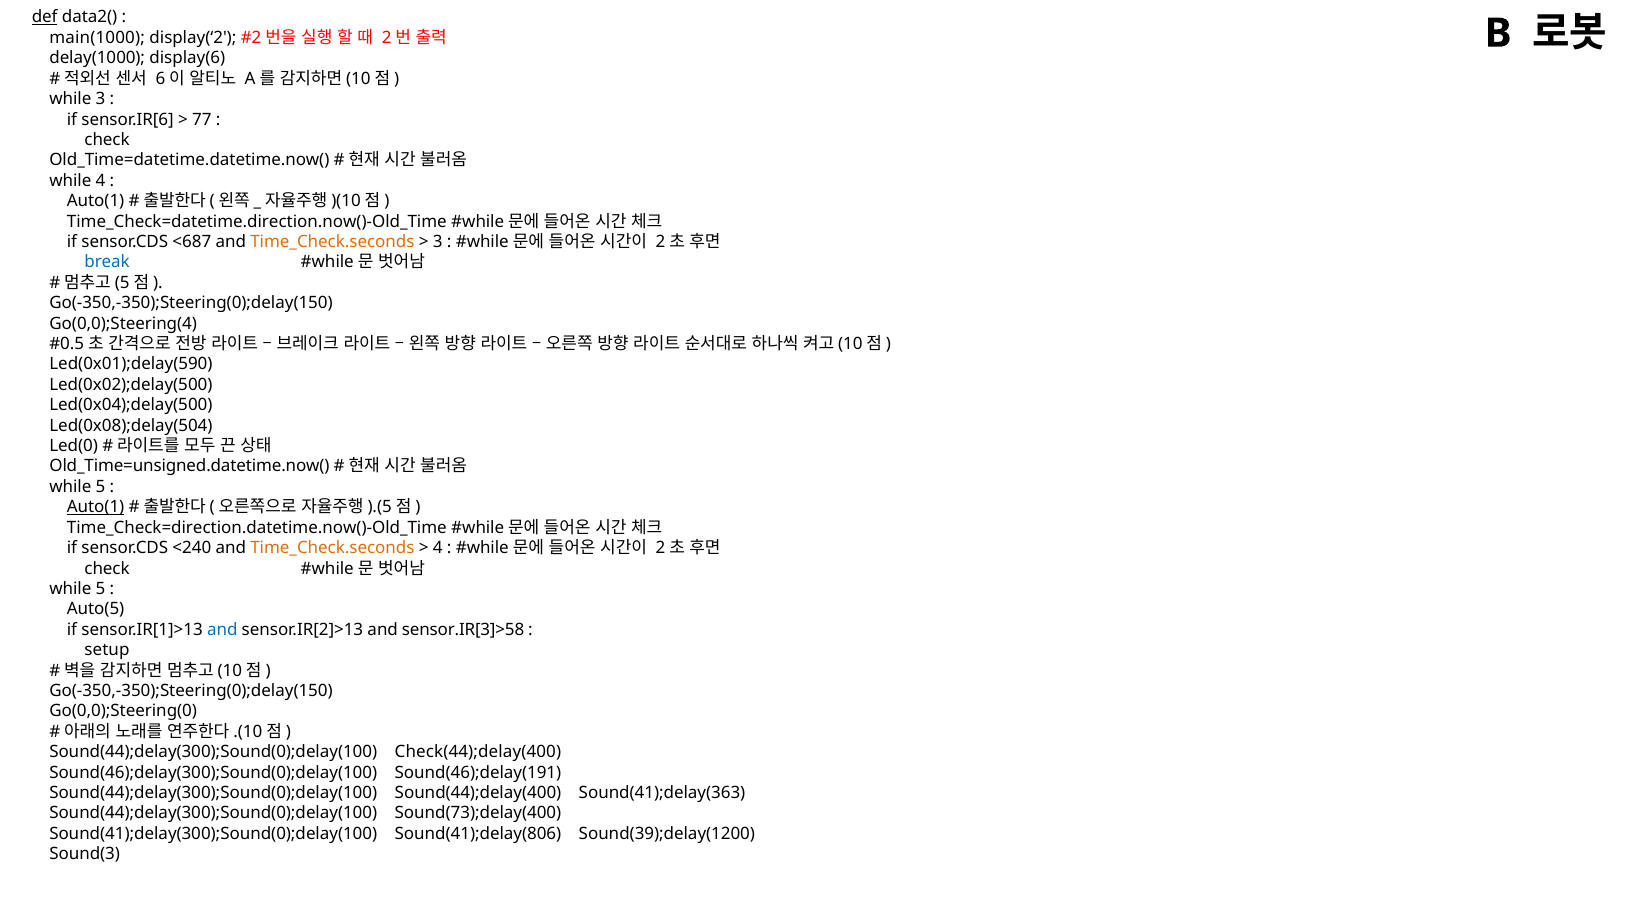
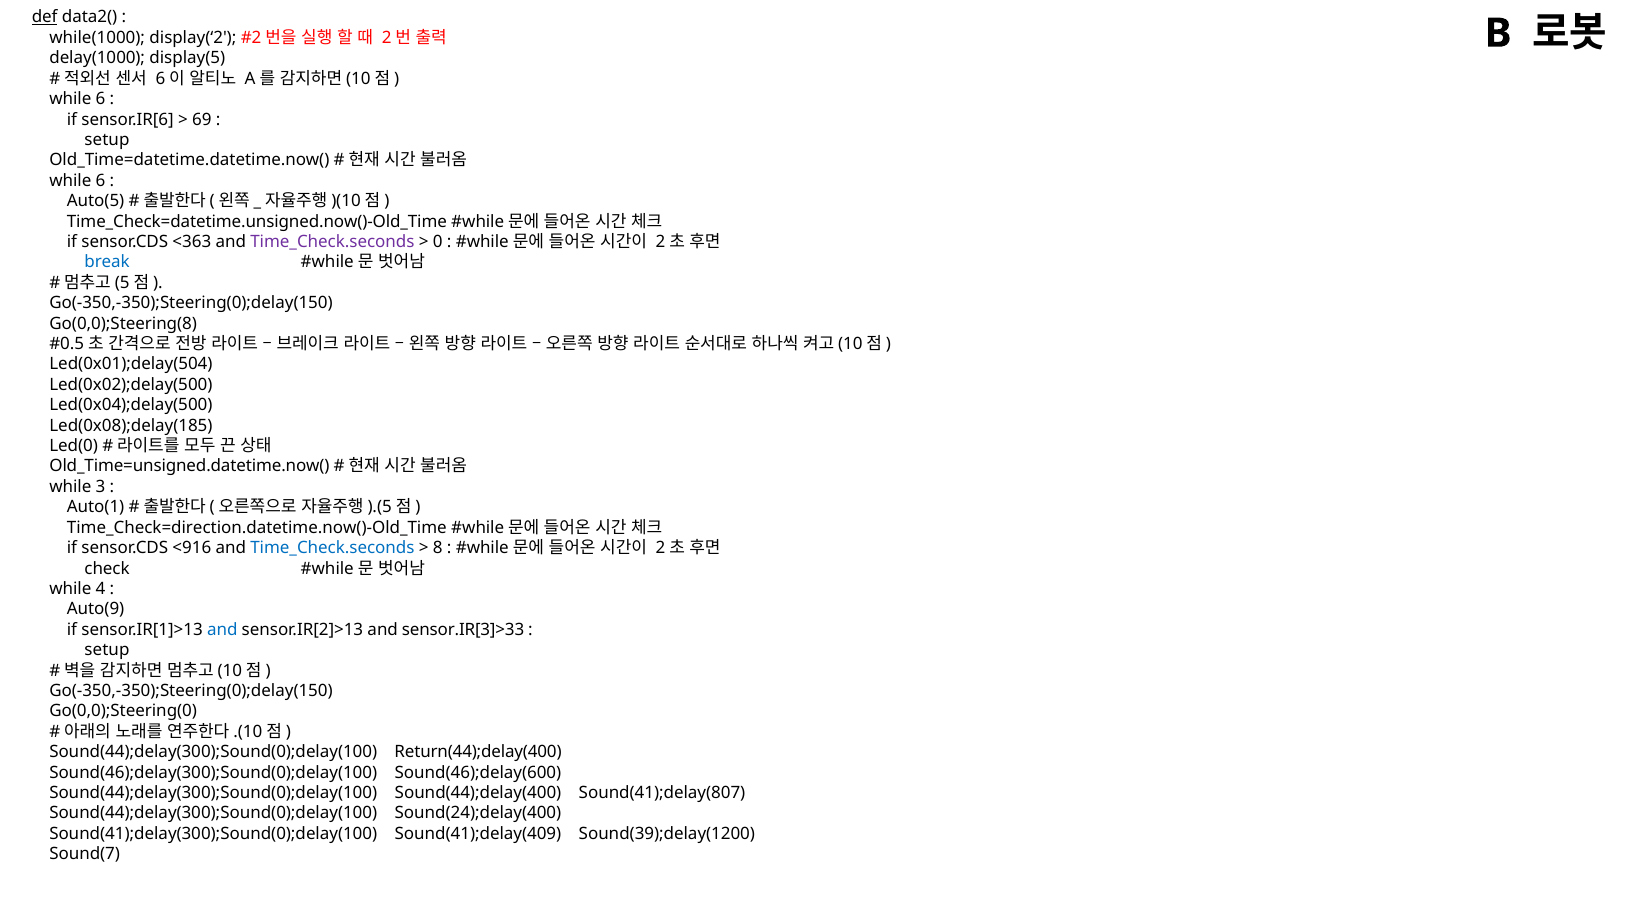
main(1000: main(1000 -> while(1000
display(6: display(6 -> display(5
3 at (101, 99): 3 -> 6
77: 77 -> 69
check at (107, 140): check -> setup
4 at (101, 181): 4 -> 6
Auto(1 at (96, 201): Auto(1 -> Auto(5
Time_Check=datetime.direction.now()-Old_Time: Time_Check=datetime.direction.now()-Old_Time -> Time_Check=datetime.unsigned.now()-Old_Time
<687: <687 -> <363
Time_Check.seconds at (332, 242) colour: orange -> purple
3 at (438, 242): 3 -> 0
Go(0,0);Steering(4: Go(0,0);Steering(4 -> Go(0,0);Steering(8
Led(0x01);delay(590: Led(0x01);delay(590 -> Led(0x01);delay(504
Led(0x08);delay(504: Led(0x08);delay(504 -> Led(0x08);delay(185
5 at (101, 487): 5 -> 3
Auto(1 at (96, 507) underline: present -> none
<240: <240 -> <916
Time_Check.seconds at (332, 548) colour: orange -> blue
4 at (438, 548): 4 -> 8
5 at (101, 589): 5 -> 4
Auto(5: Auto(5 -> Auto(9
sensor.IR[3]>58: sensor.IR[3]>58 -> sensor.IR[3]>33
Check(44);delay(400: Check(44);delay(400 -> Return(44);delay(400
Sound(46);delay(191: Sound(46);delay(191 -> Sound(46);delay(600
Sound(41);delay(363: Sound(41);delay(363 -> Sound(41);delay(807
Sound(73);delay(400: Sound(73);delay(400 -> Sound(24);delay(400
Sound(41);delay(806: Sound(41);delay(806 -> Sound(41);delay(409
Sound(3: Sound(3 -> Sound(7
